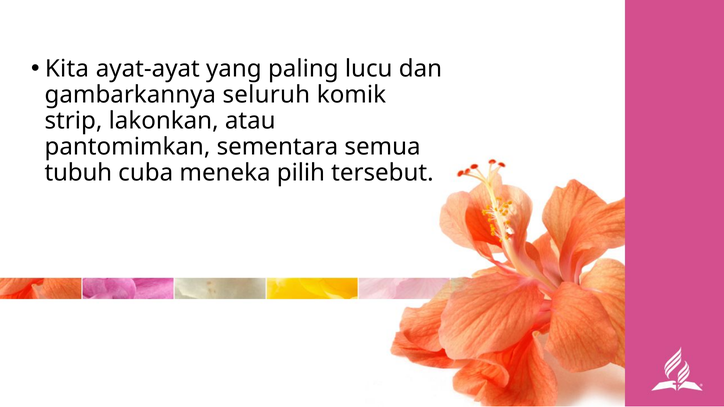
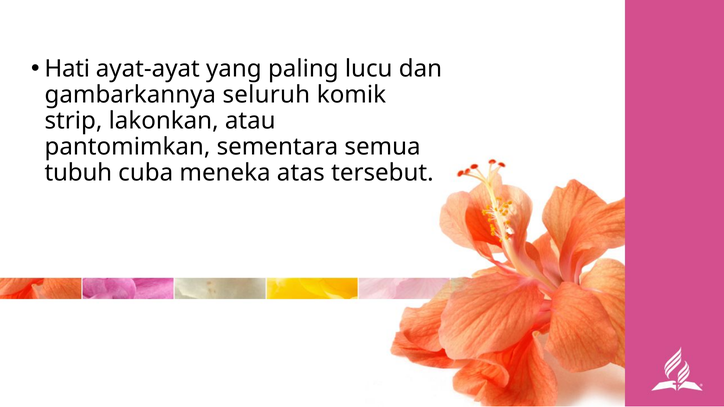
Kita: Kita -> Hati
pilih: pilih -> atas
